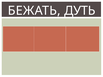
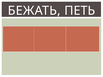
ДУТЬ: ДУТЬ -> ПЕТЬ
